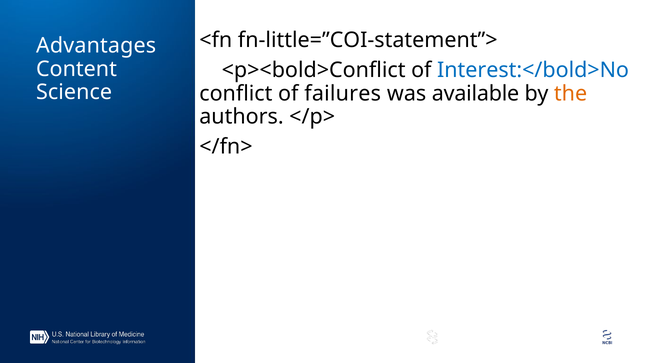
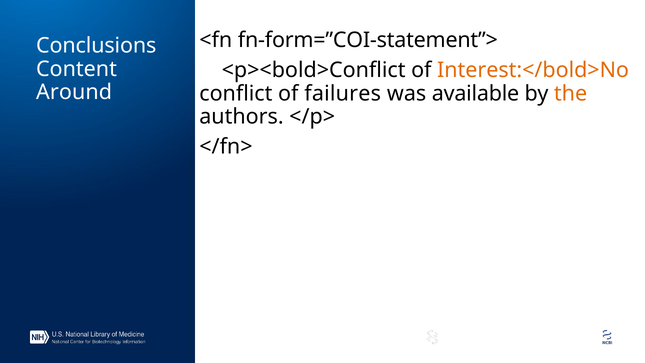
fn-little=”COI-statement”>: fn-little=”COI-statement”> -> fn-form=”COI-statement”>
Advantages: Advantages -> Conclusions
Interest:</bold>No colour: blue -> orange
Science: Science -> Around
